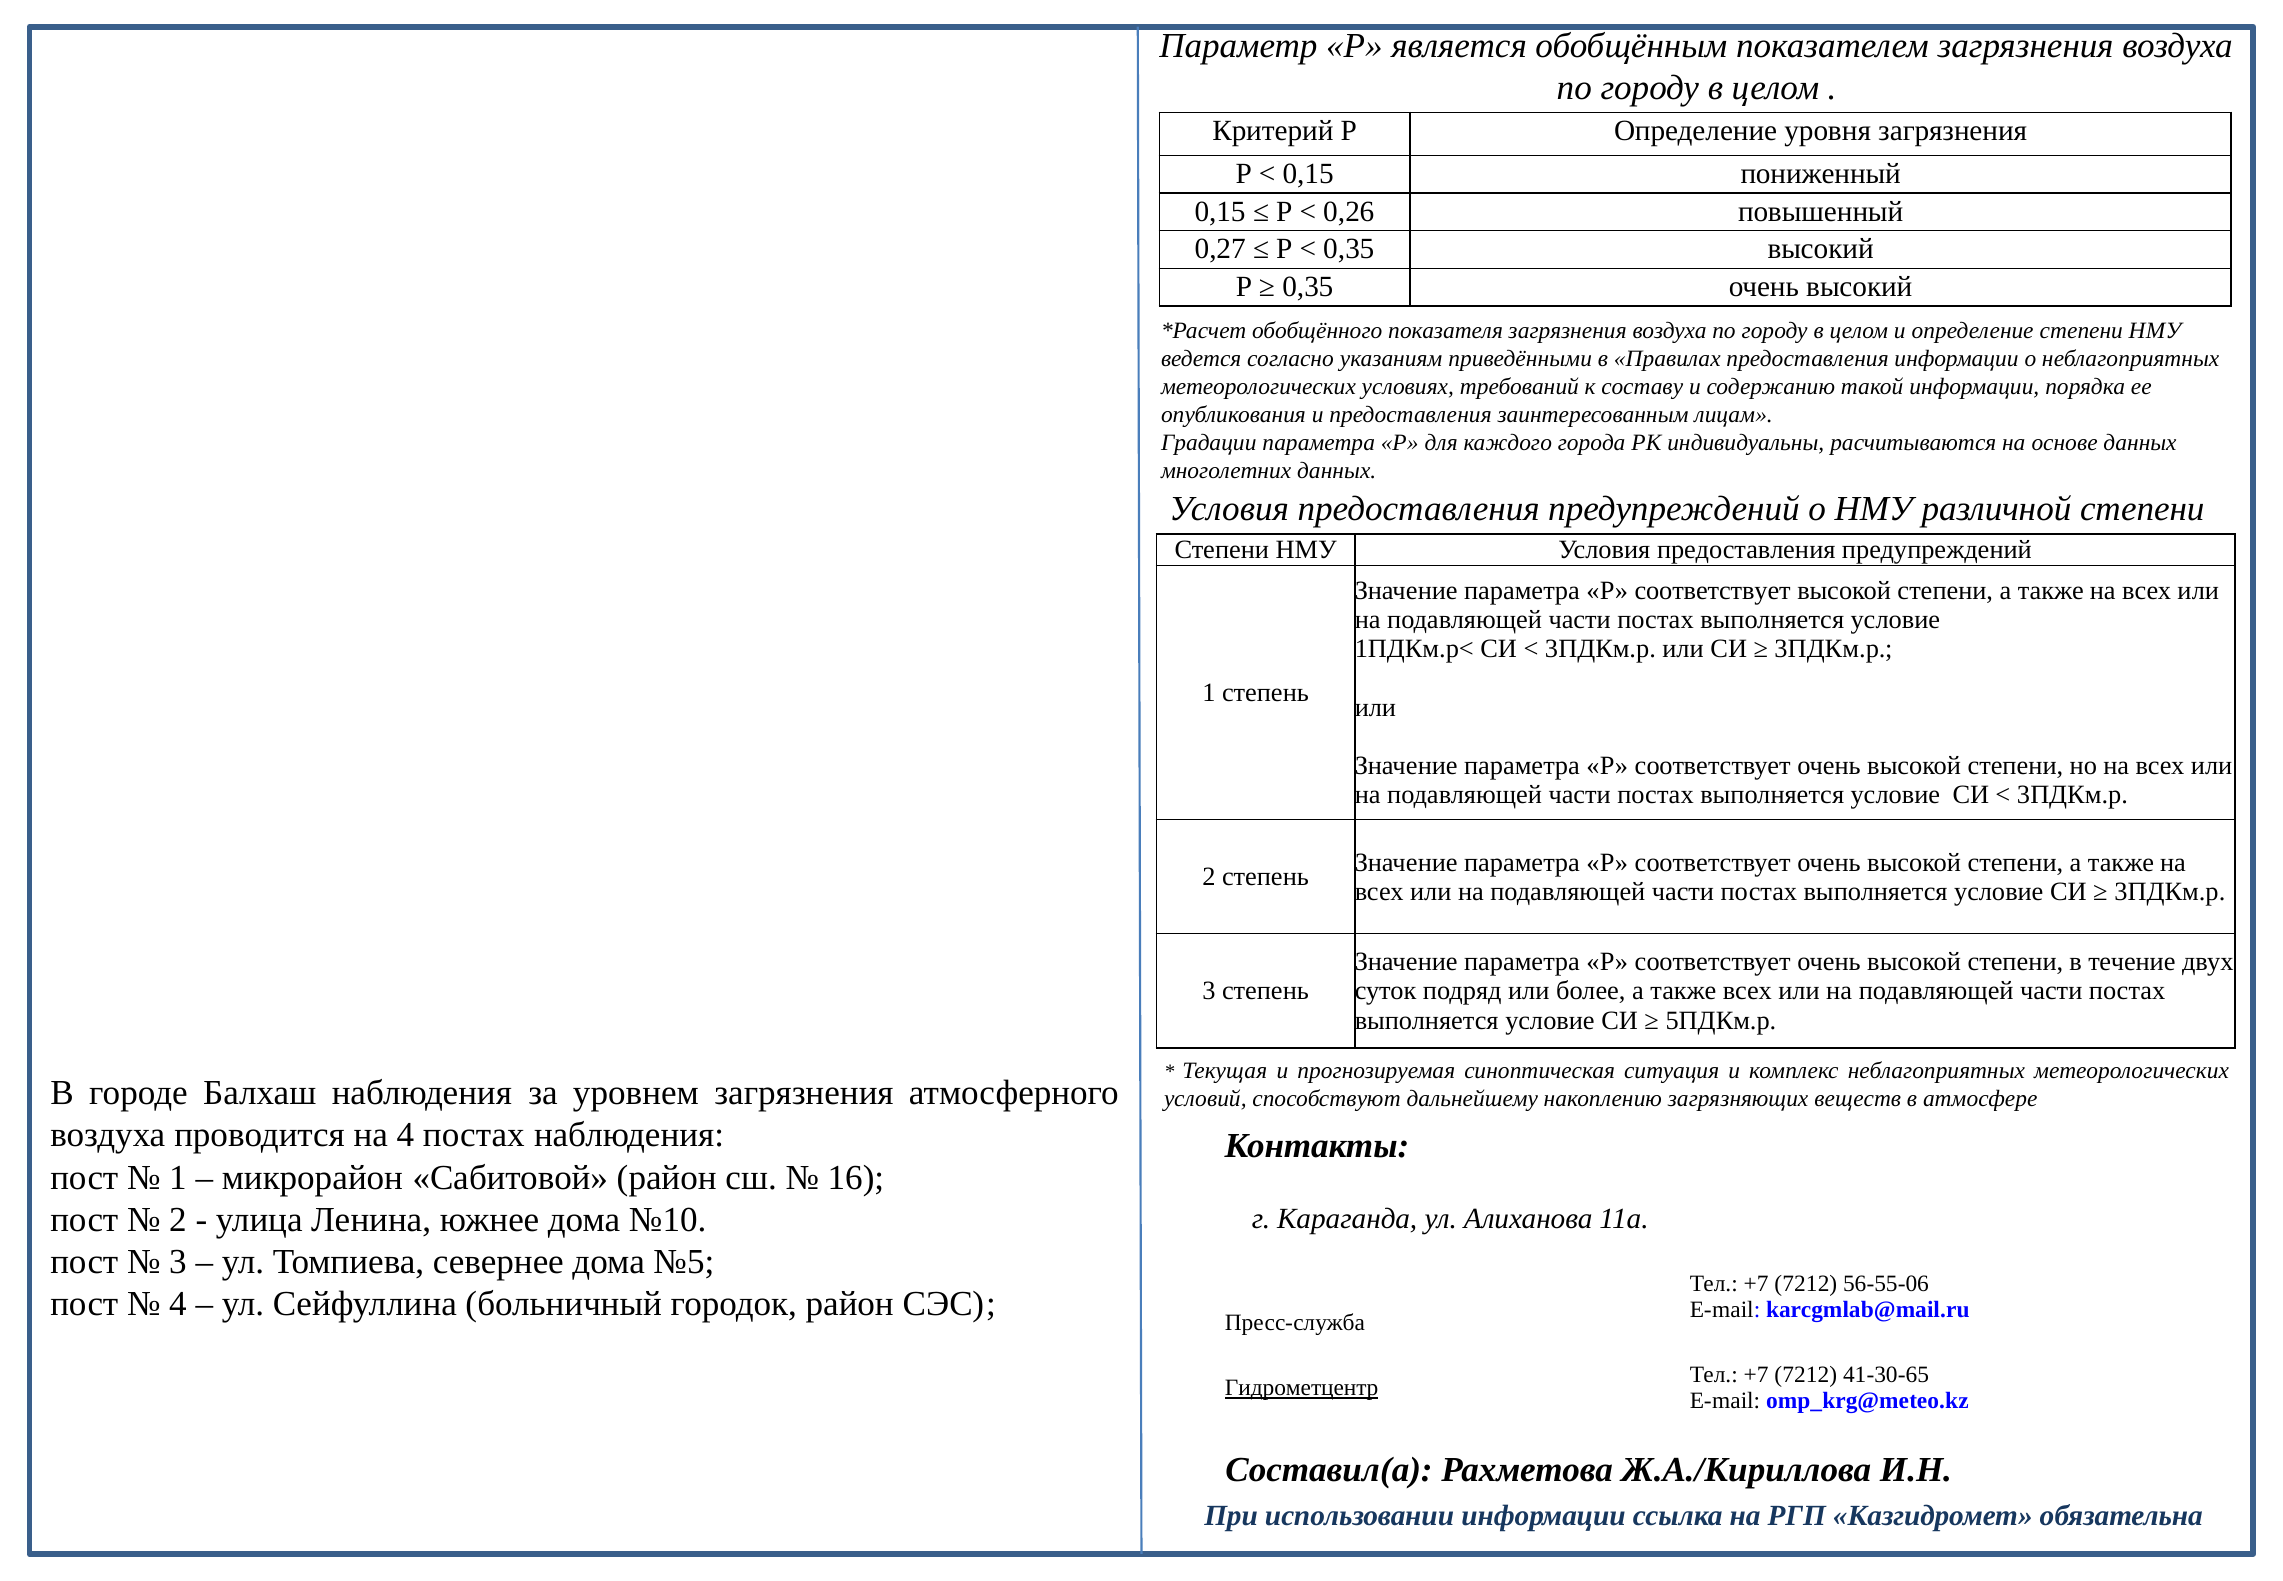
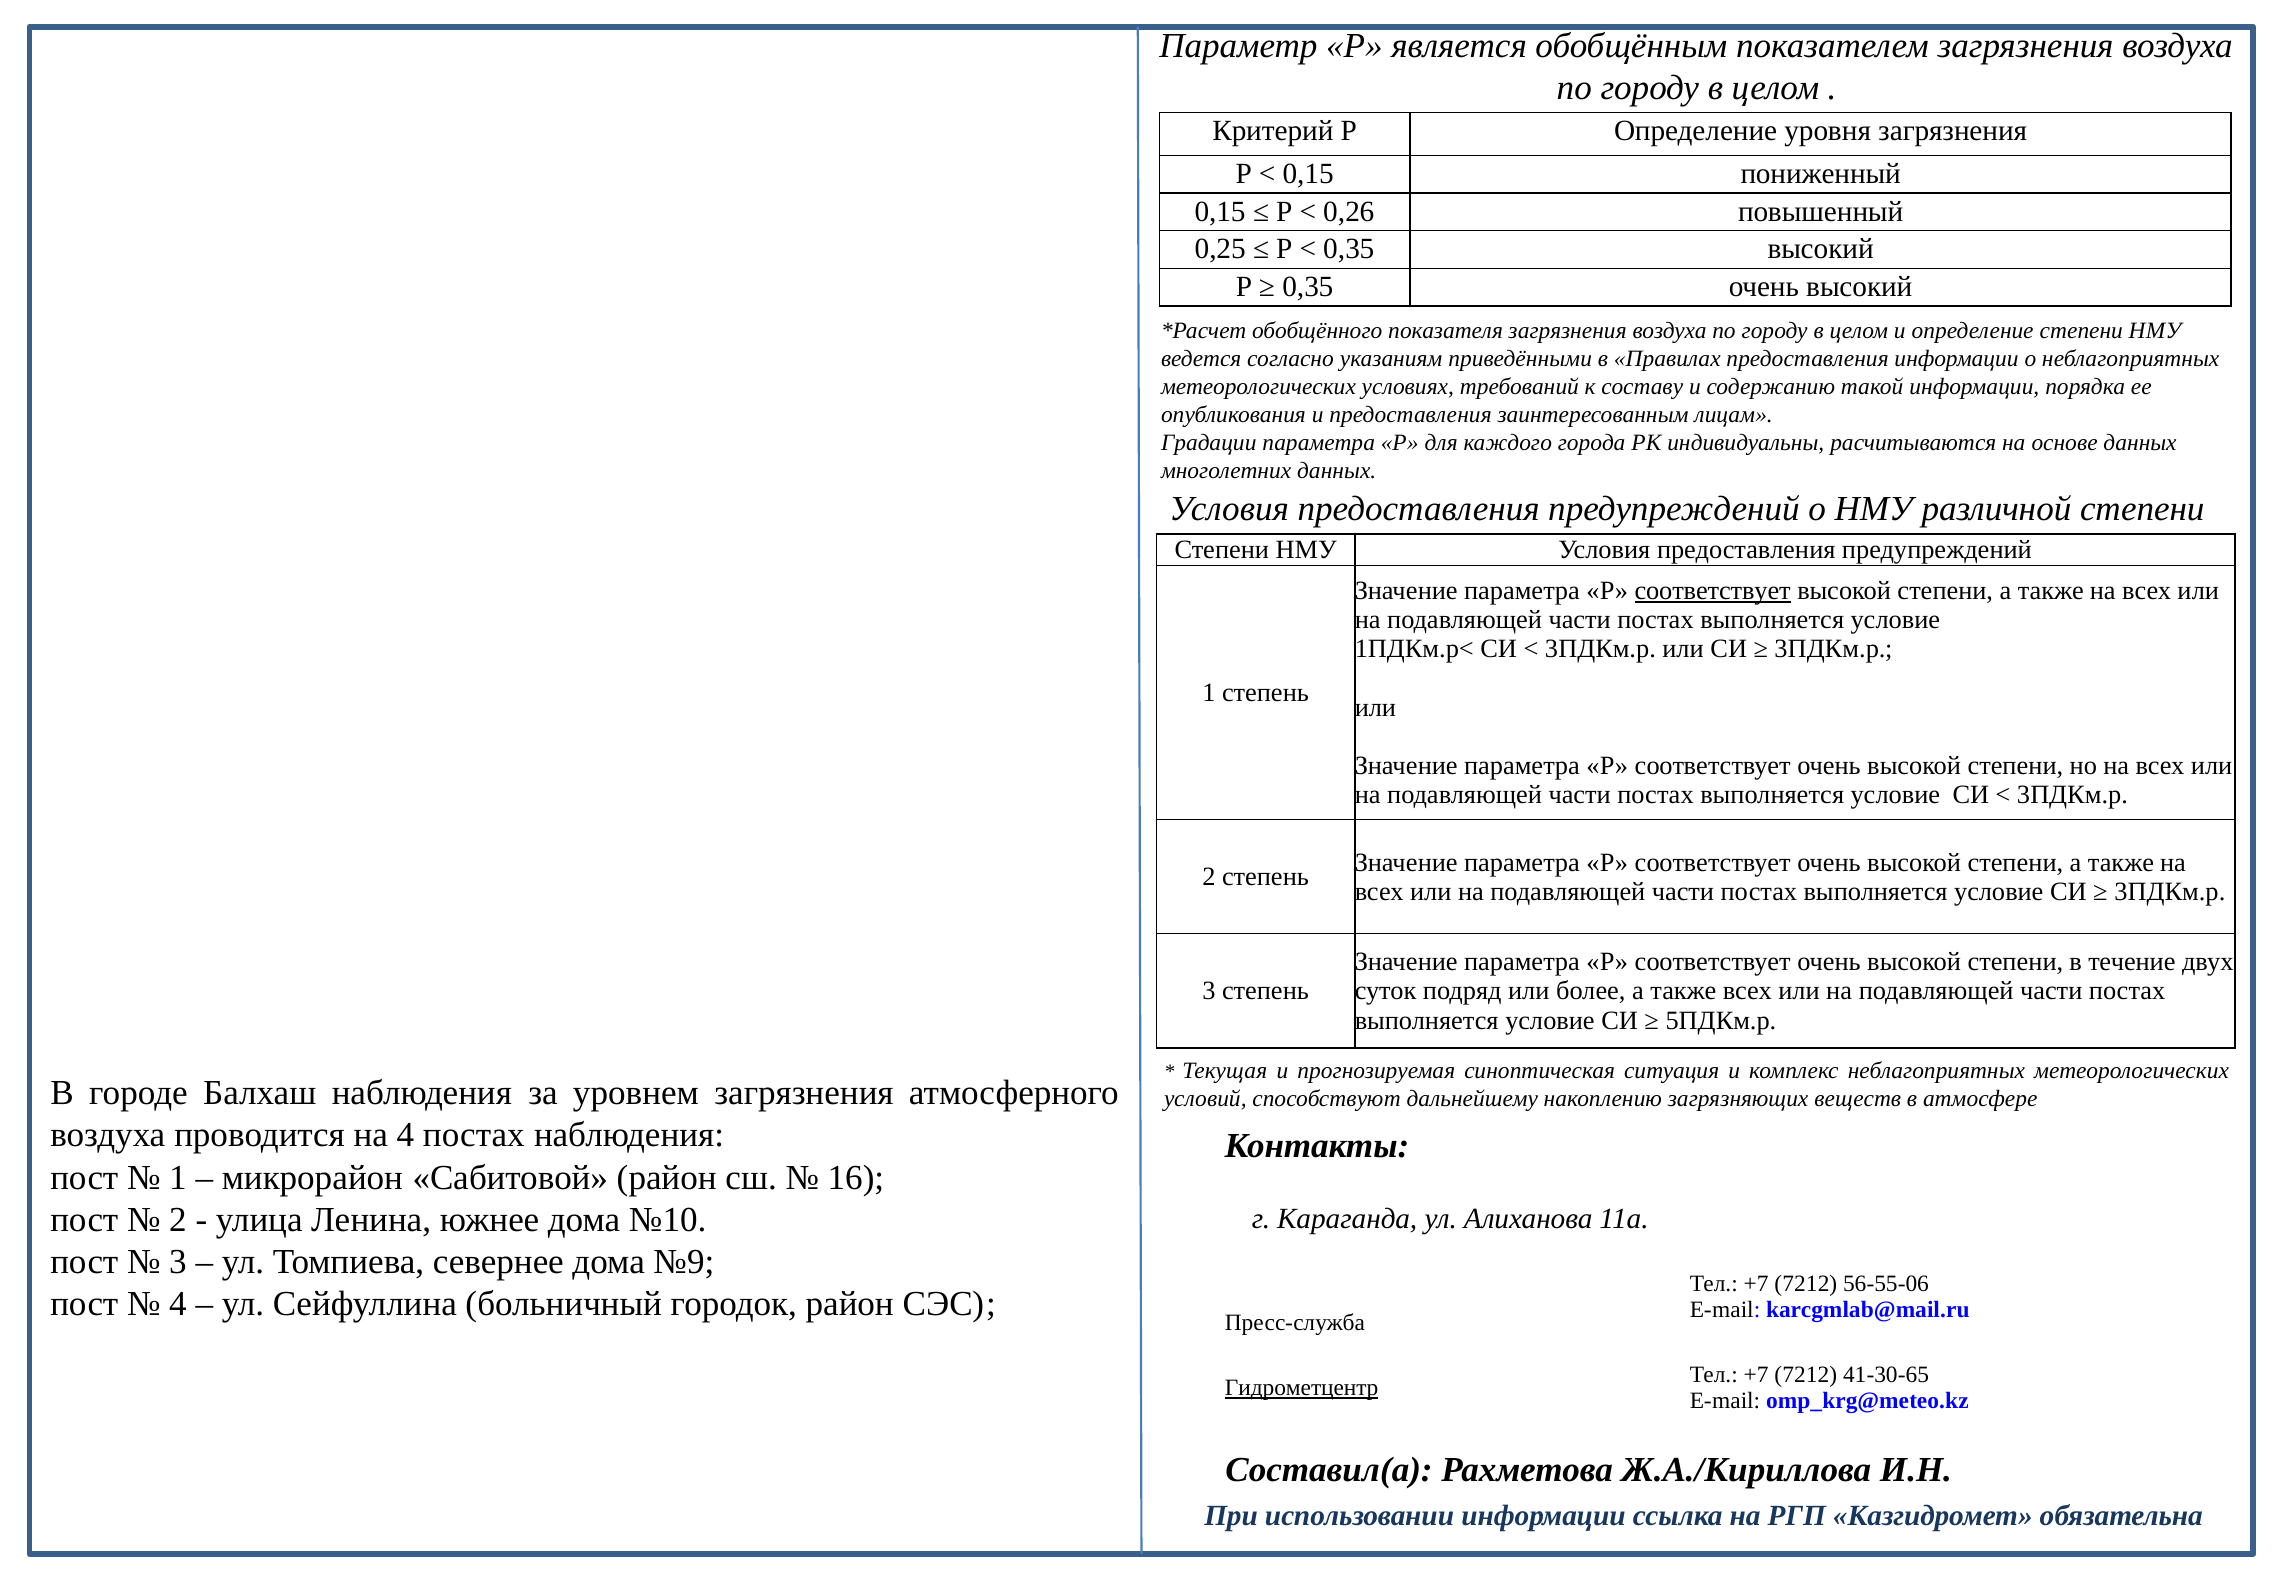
0,27: 0,27 -> 0,25
соответствует at (1713, 590) underline: none -> present
№5: №5 -> №9
